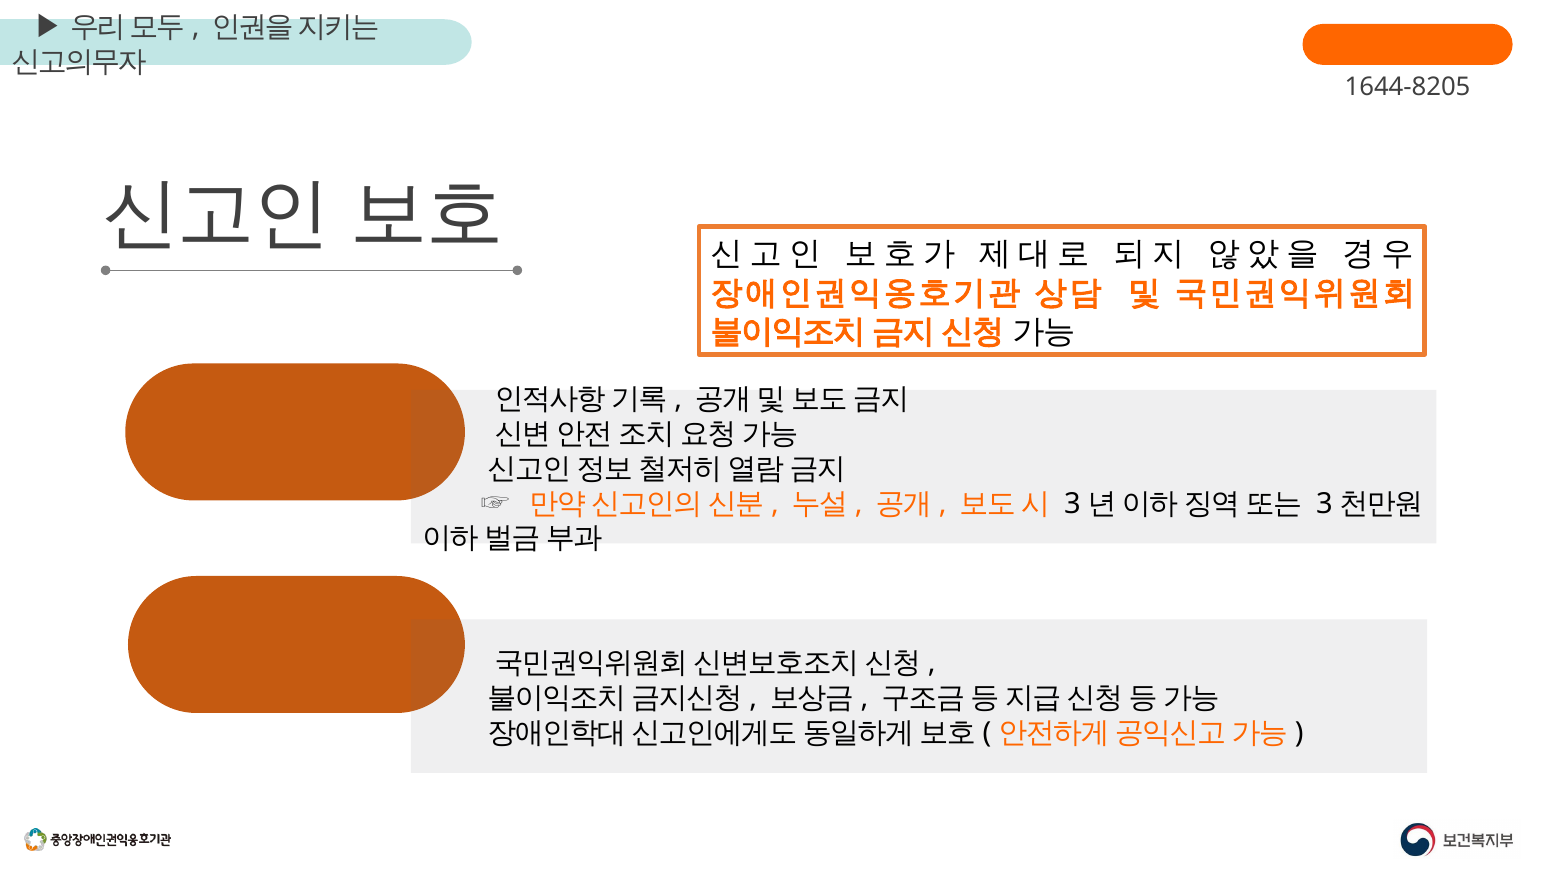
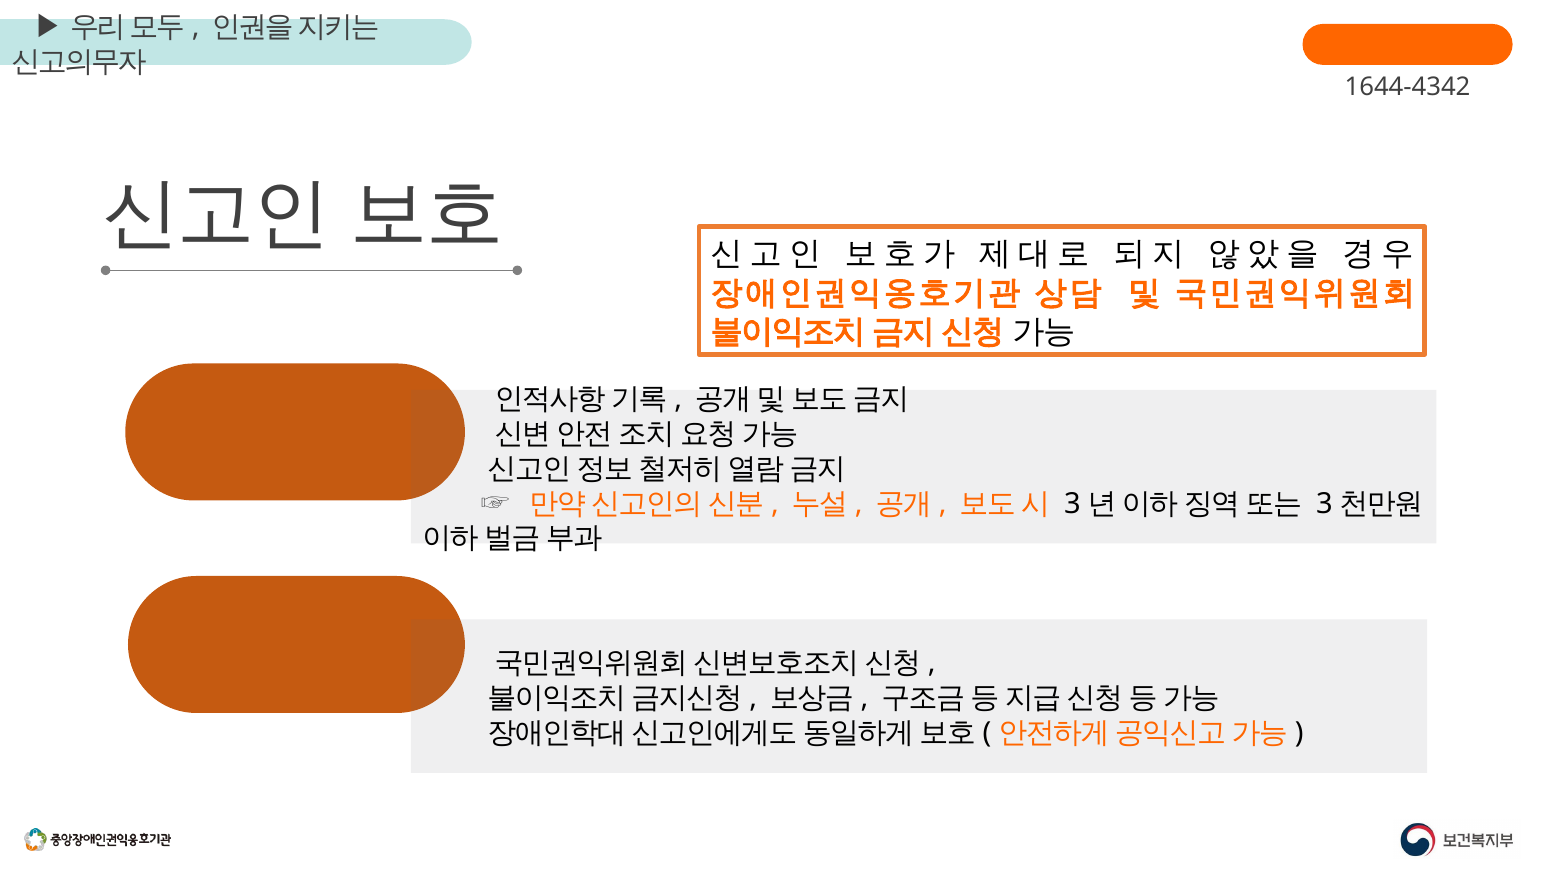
1644-8205: 1644-8205 -> 1644-4342
